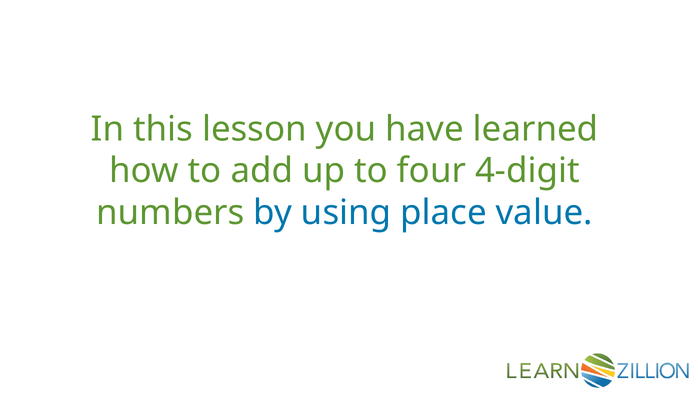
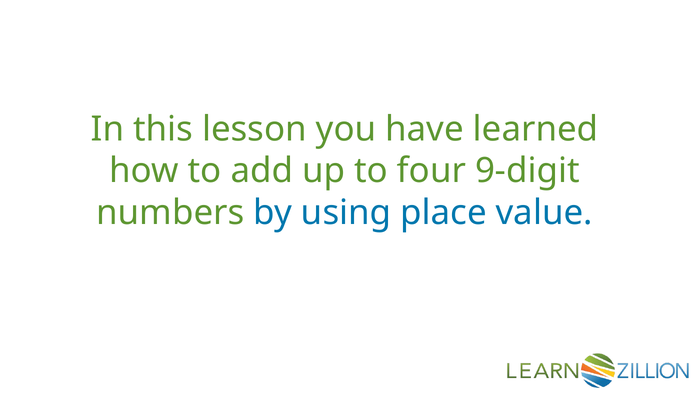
4-digit: 4-digit -> 9-digit
